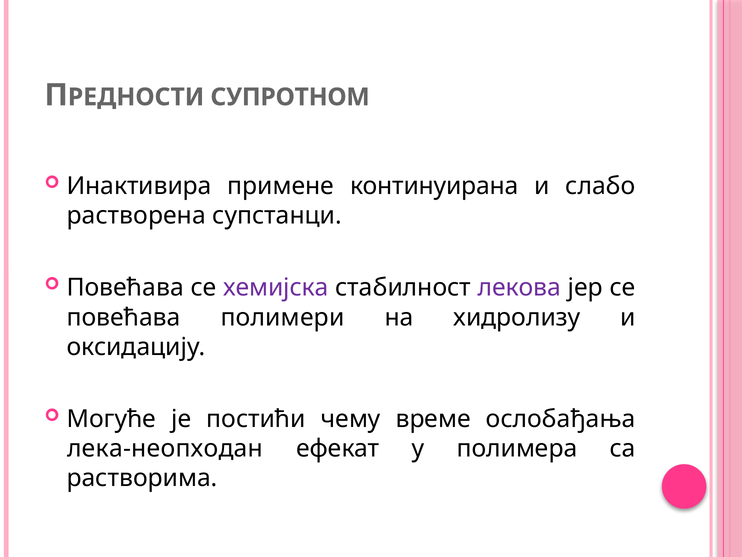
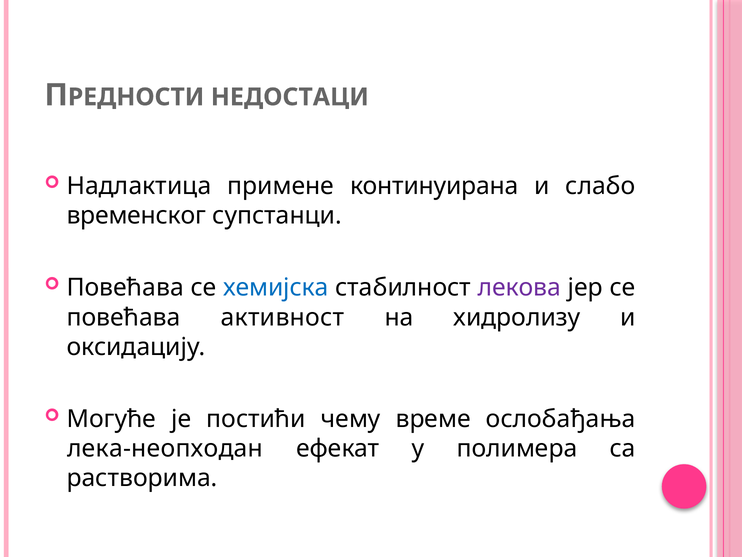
СУПРОТНОМ: СУПРОТНОМ -> НЕДОСТАЦИ
Инактивира: Инактивира -> Надлактица
растворена: растворена -> временског
хемијска colour: purple -> blue
полимери: полимери -> активност
